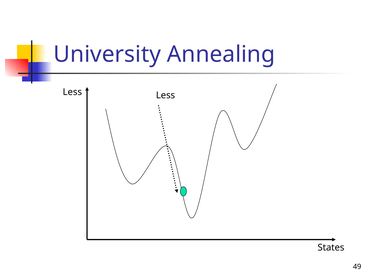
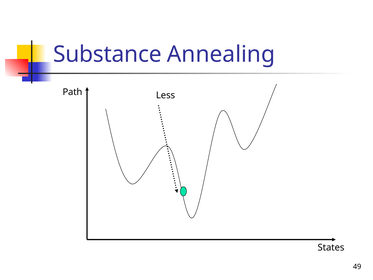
University: University -> Substance
Less at (72, 92): Less -> Path
